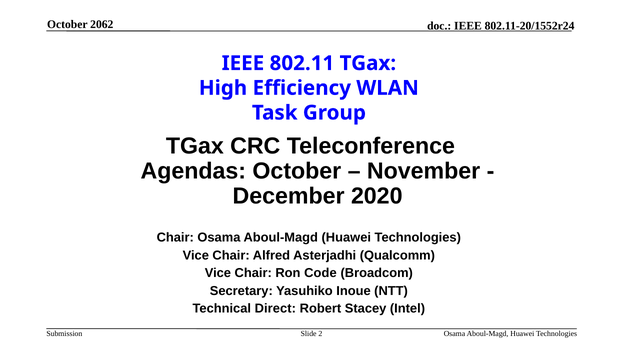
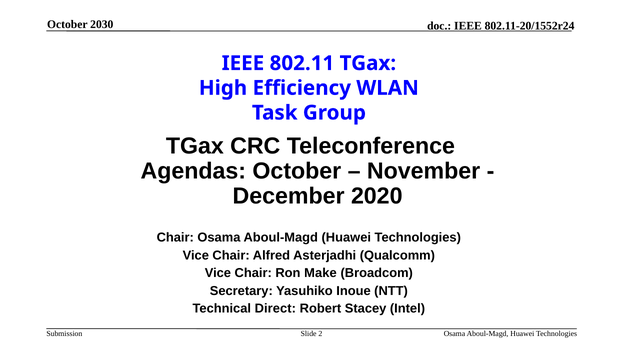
2062: 2062 -> 2030
Code: Code -> Make
